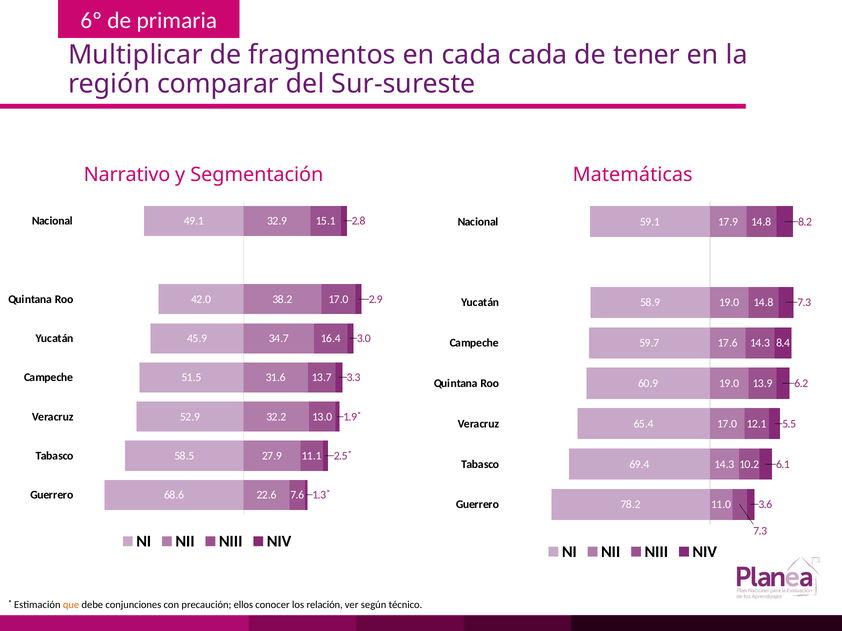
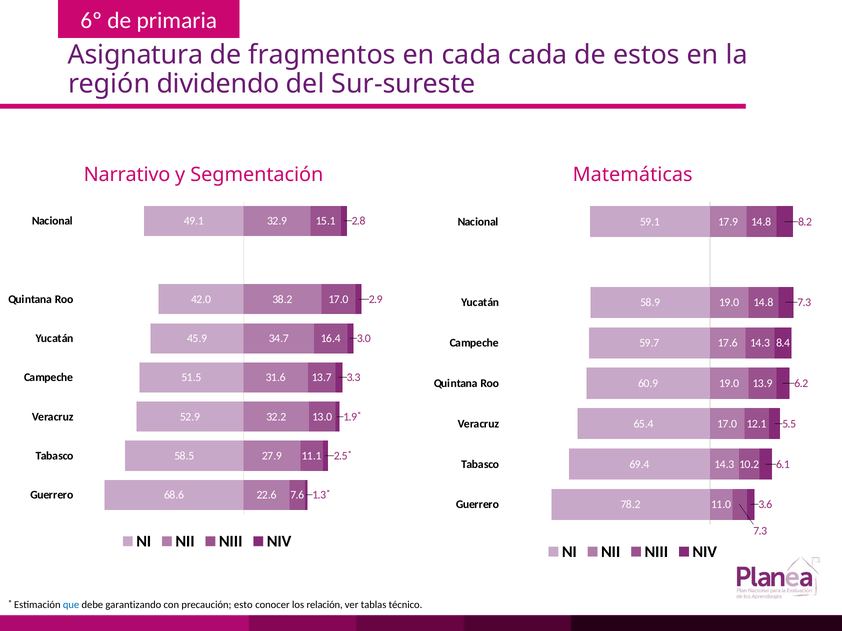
Multiplicar: Multiplicar -> Asignatura
tener: tener -> estos
comparar: comparar -> dividendo
que colour: orange -> blue
conjunciones: conjunciones -> garantizando
ellos: ellos -> esto
según: según -> tablas
